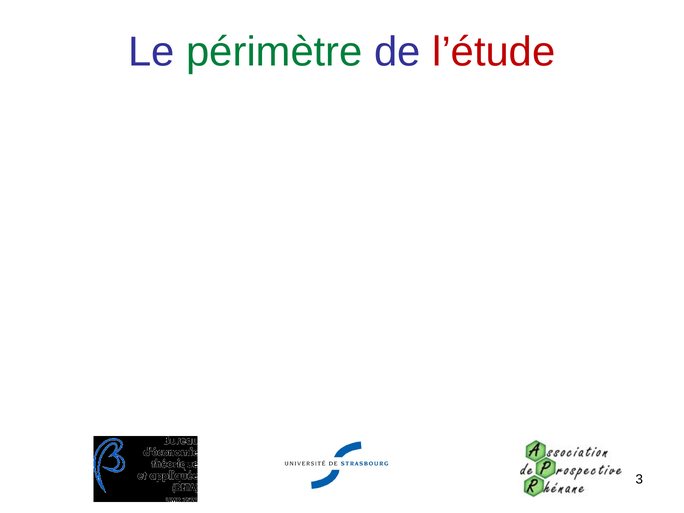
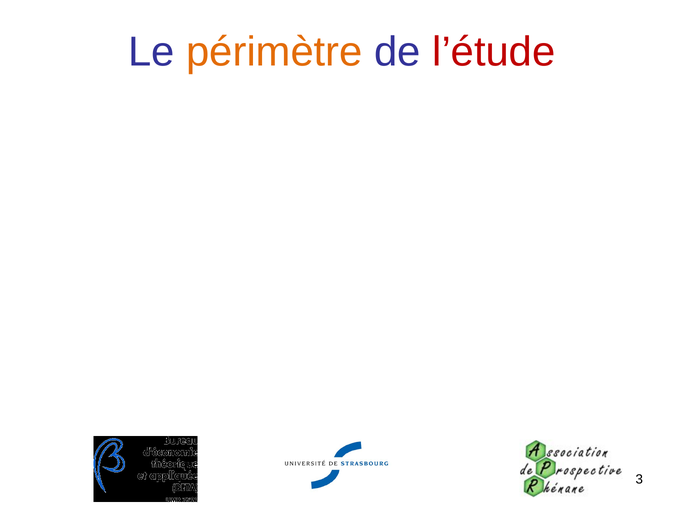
périmètre colour: green -> orange
